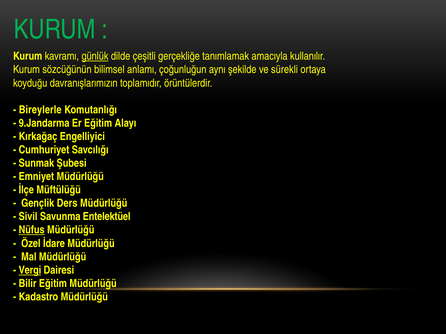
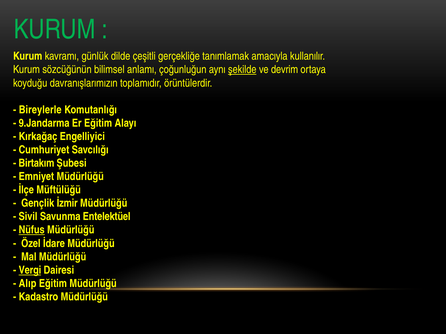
günlük underline: present -> none
şekilde underline: none -> present
sürekli: sürekli -> devrim
Sunmak: Sunmak -> Birtakım
Ders: Ders -> İzmir
Bilir: Bilir -> Alıp
